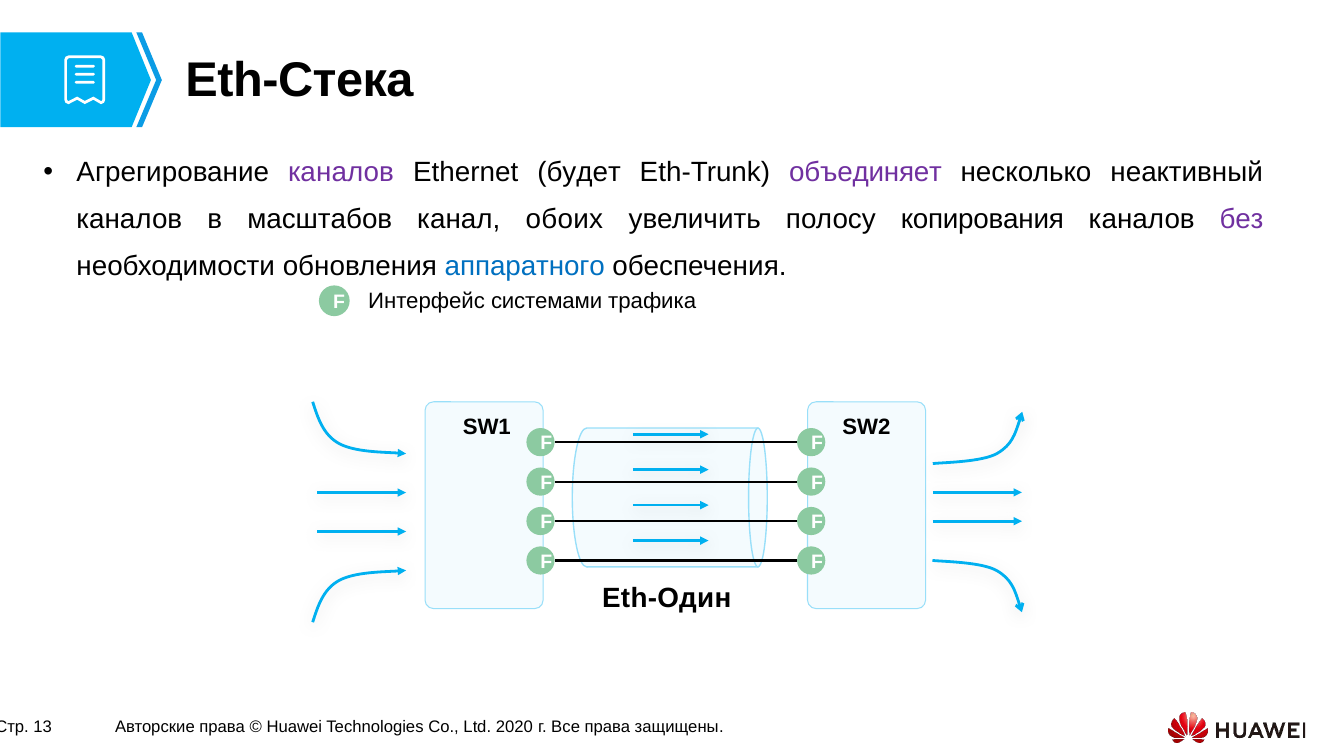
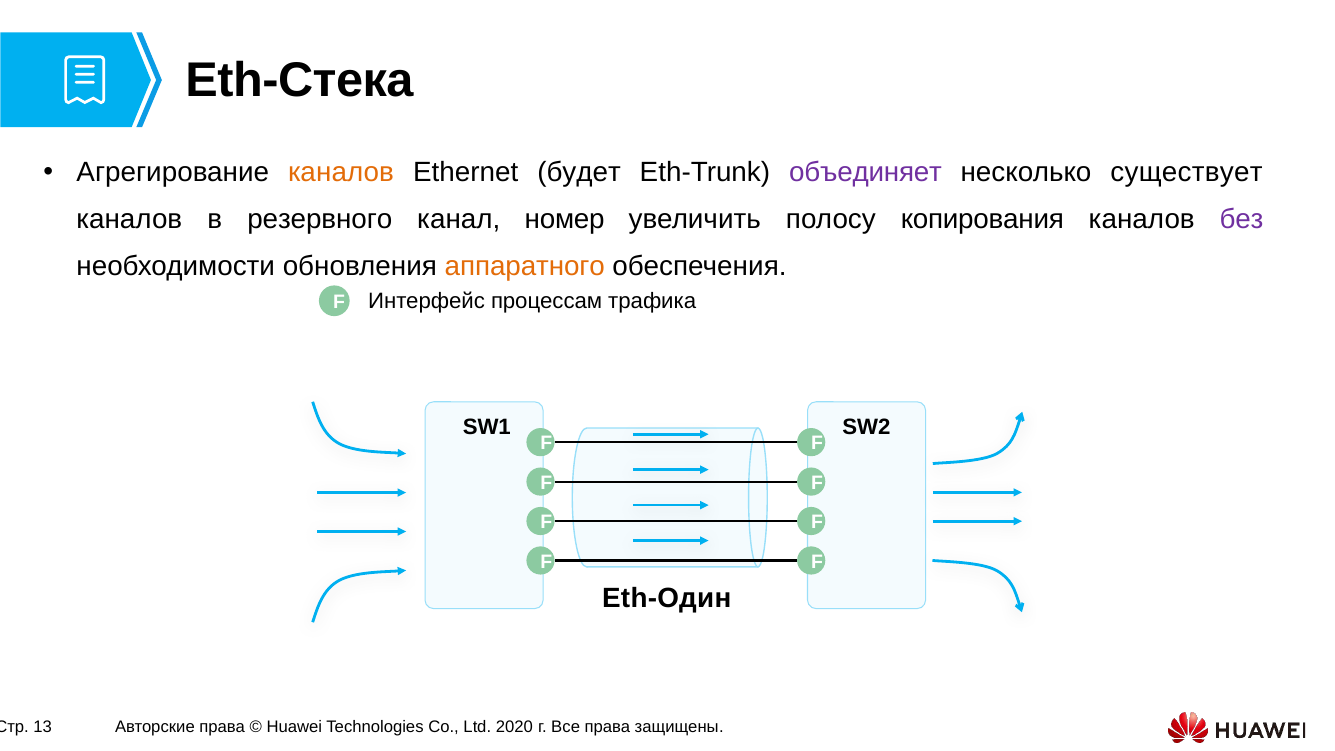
каналов at (341, 172) colour: purple -> orange
неактивный: неактивный -> существует
масштабов: масштабов -> резервного
обоих: обоих -> номер
аппаратного colour: blue -> orange
системами: системами -> процессам
